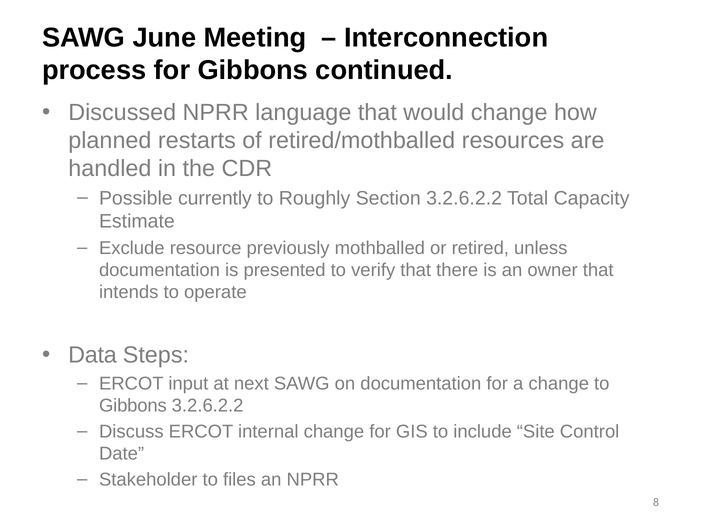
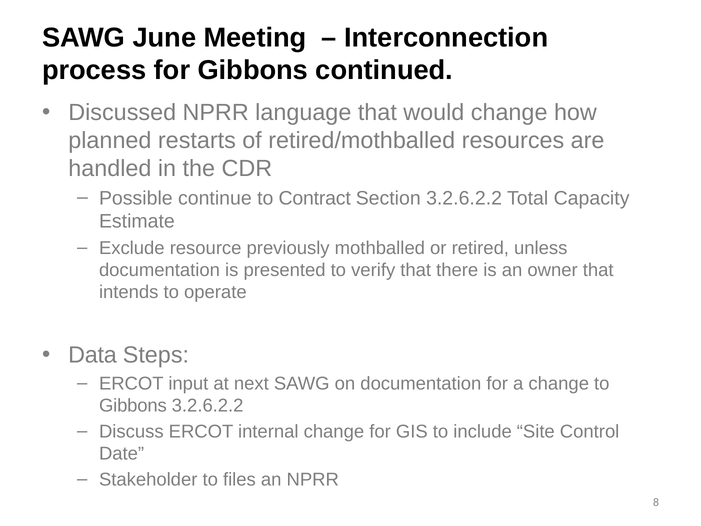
currently: currently -> continue
Roughly: Roughly -> Contract
